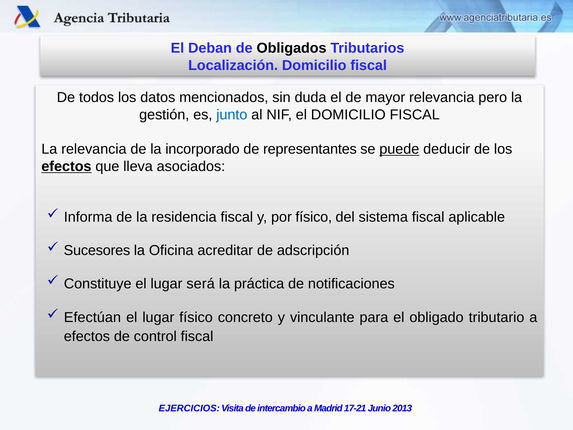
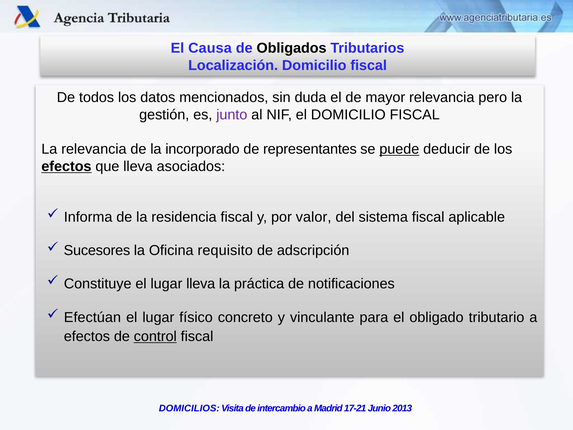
Deban: Deban -> Causa
junto colour: blue -> purple
por físico: físico -> valor
acreditar: acreditar -> requisito
lugar será: será -> lleva
control underline: none -> present
EJERCICIOS: EJERCICIOS -> DOMICILIOS
